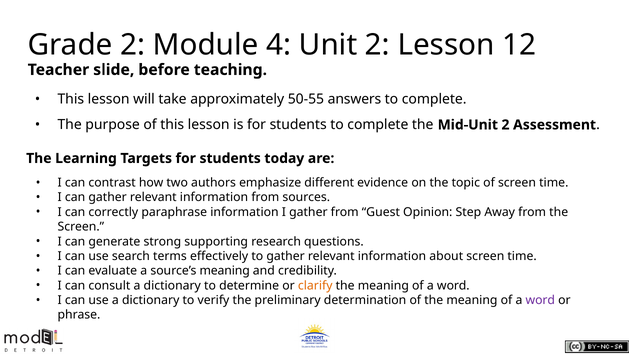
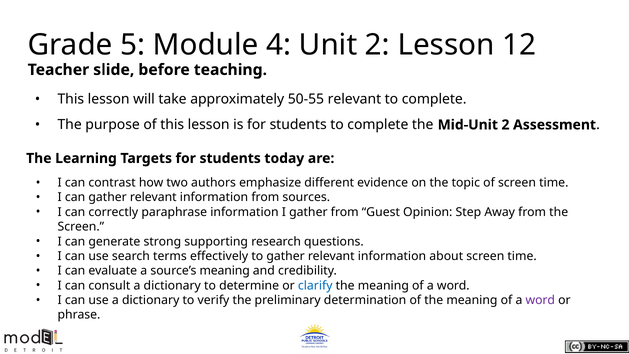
Grade 2: 2 -> 5
50-55 answers: answers -> relevant
clarify colour: orange -> blue
